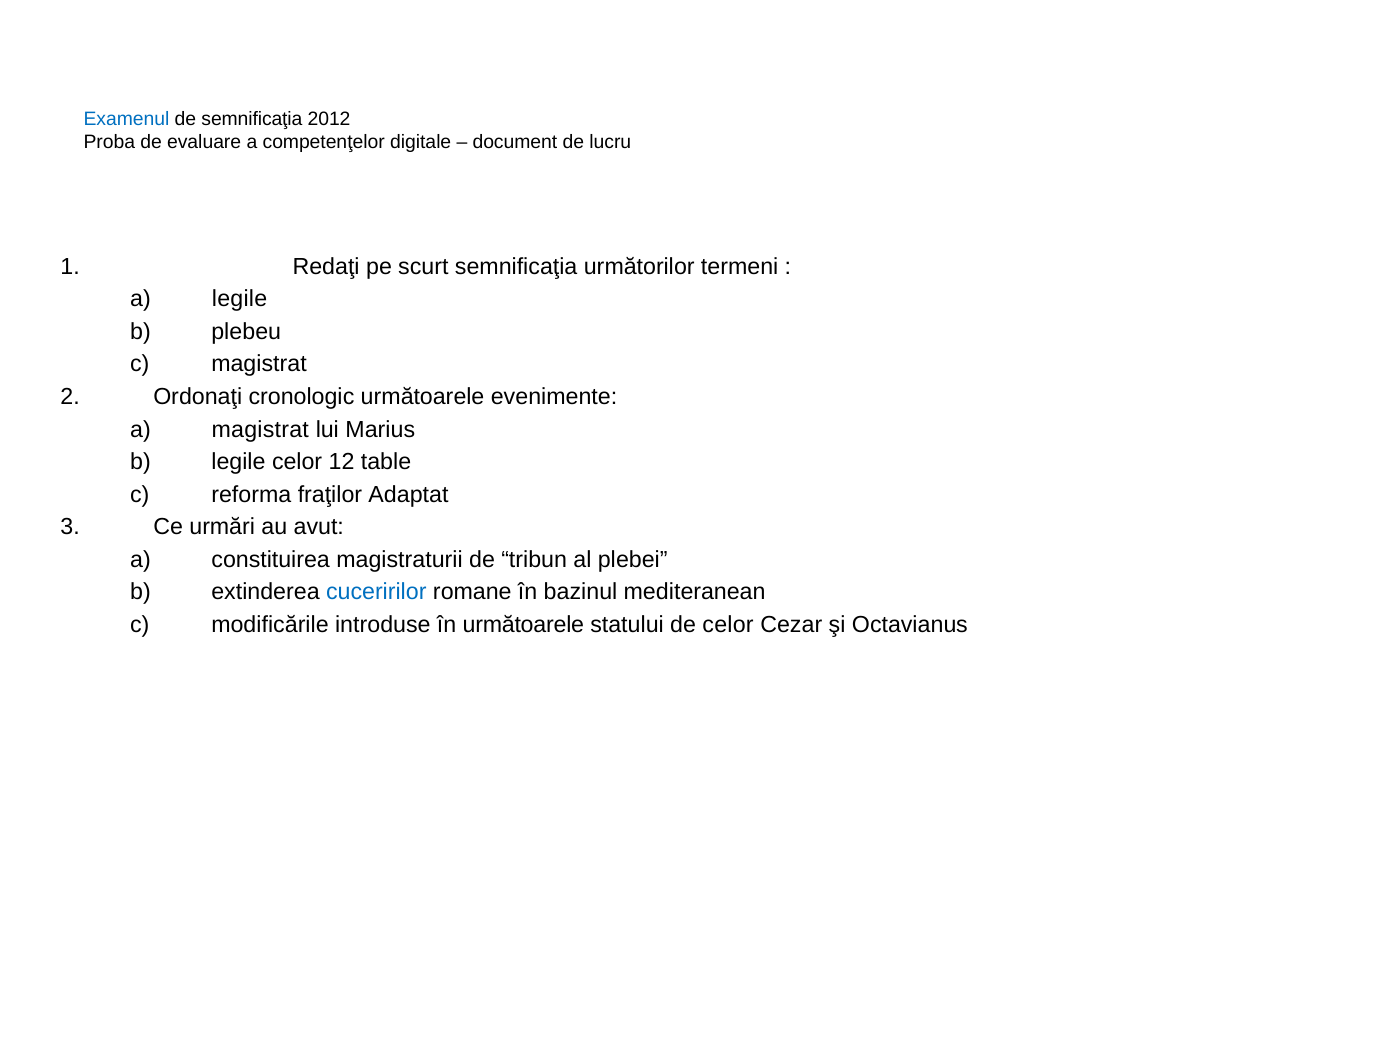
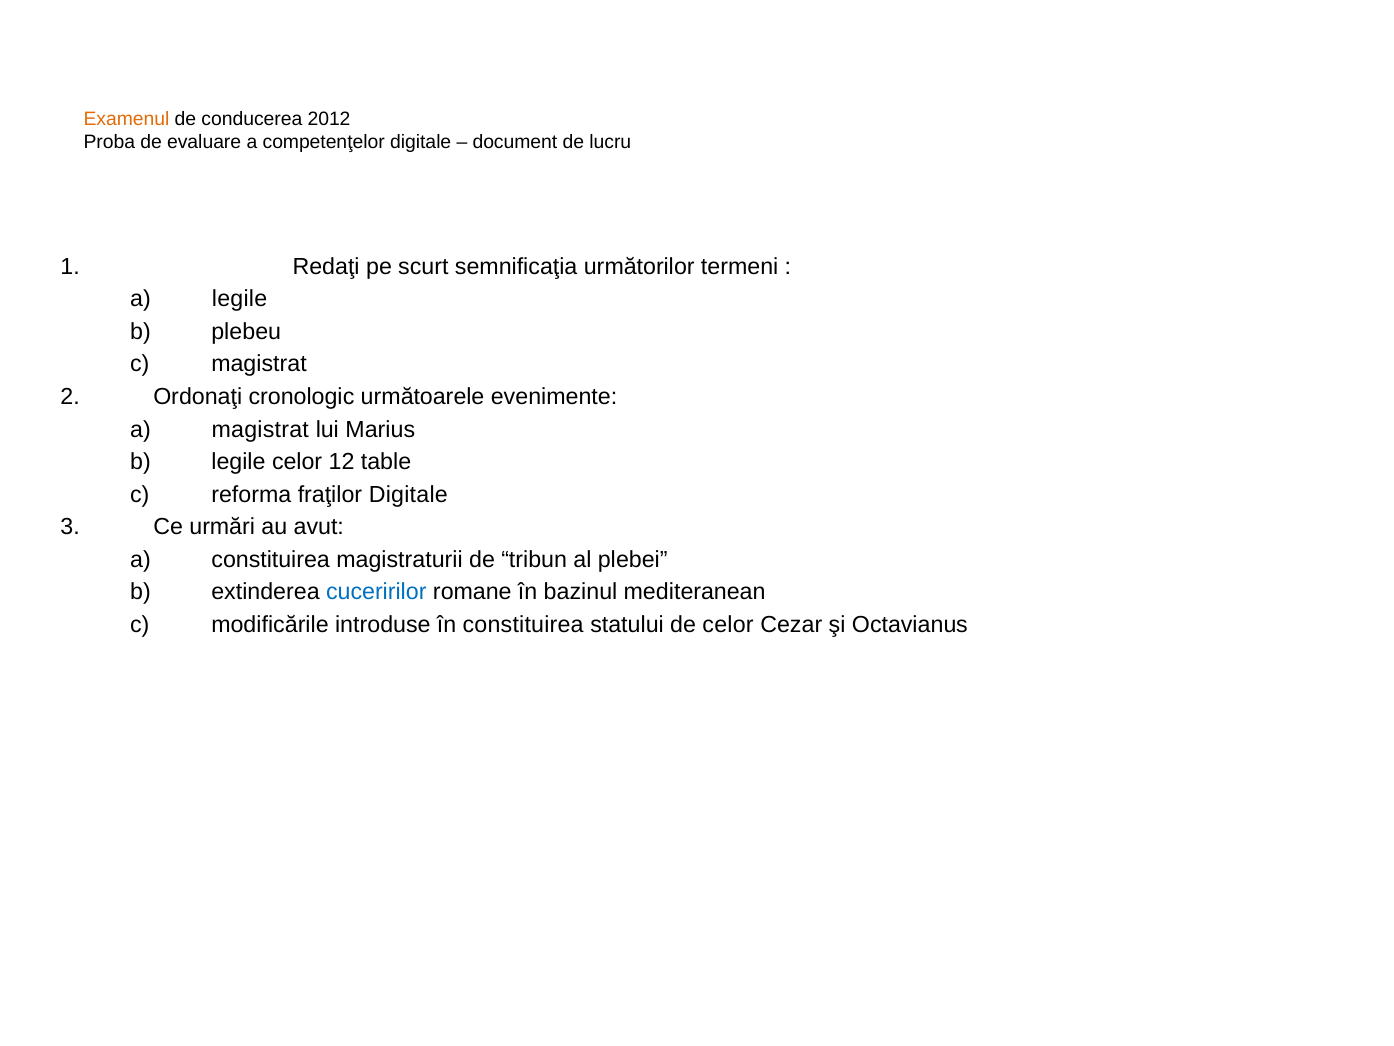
Examenul colour: blue -> orange
de semnificaţia: semnificaţia -> conducerea
fraţilor Adaptat: Adaptat -> Digitale
în următoarele: următoarele -> constituirea
